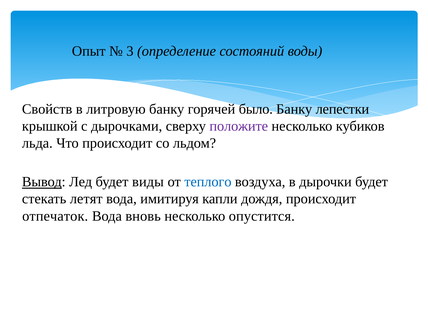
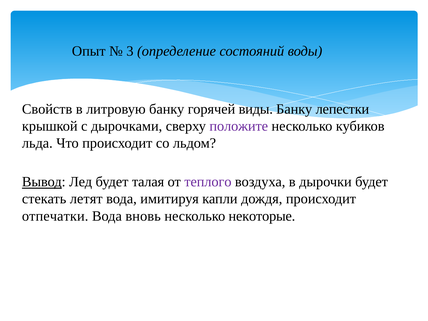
было: было -> виды
виды: виды -> талая
теплого colour: blue -> purple
отпечаток: отпечаток -> отпечатки
опустится: опустится -> некоторые
